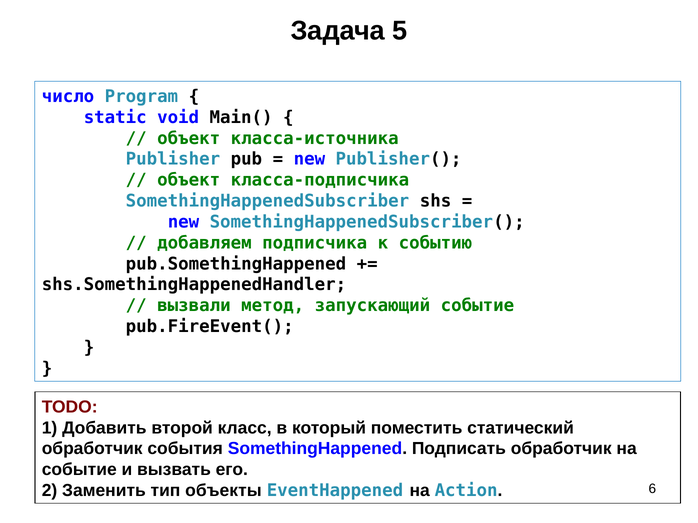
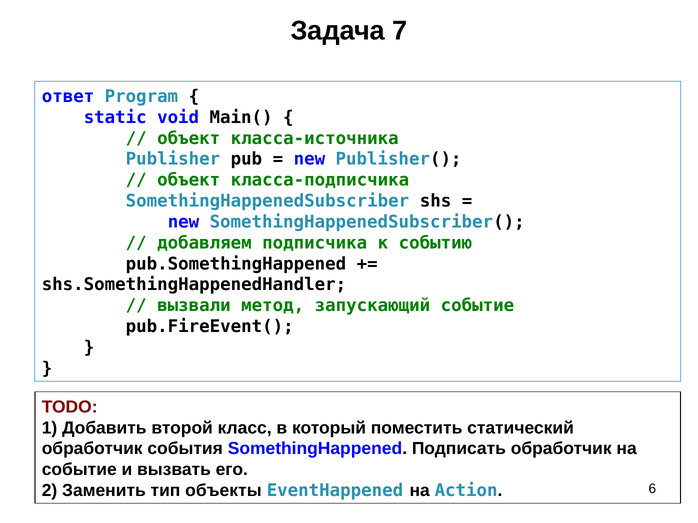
5: 5 -> 7
число: число -> ответ
